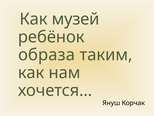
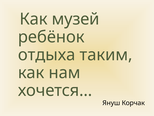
образа: образа -> отдыха
